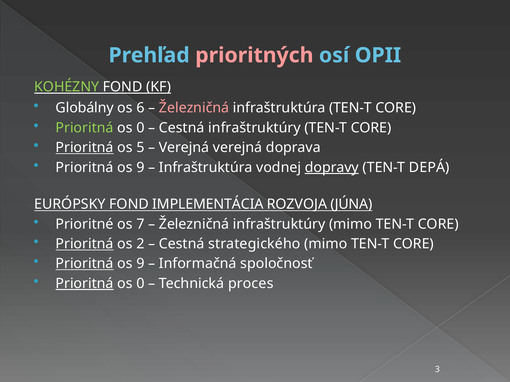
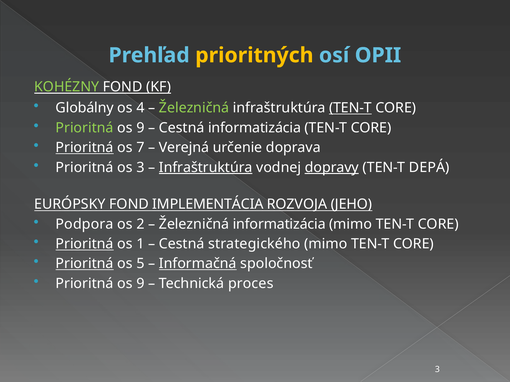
prioritných colour: pink -> yellow
6: 6 -> 4
Železničná at (194, 108) colour: pink -> light green
TEN-T at (350, 108) underline: none -> present
0 at (140, 128): 0 -> 9
Cestná infraštruktúry: infraštruktúry -> informatizácia
5: 5 -> 7
Verejná verejná: verejná -> určenie
9 at (140, 168): 9 -> 3
Infraštruktúra at (206, 168) underline: none -> present
JÚNA: JÚNA -> JEHO
Prioritné: Prioritné -> Podpora
7: 7 -> 2
Železničná infraštruktúry: infraštruktúry -> informatizácia
2: 2 -> 1
9 at (140, 264): 9 -> 5
Informačná underline: none -> present
Prioritná at (85, 284) underline: present -> none
0 at (140, 284): 0 -> 9
